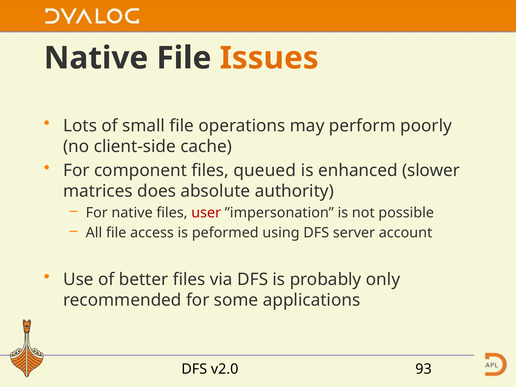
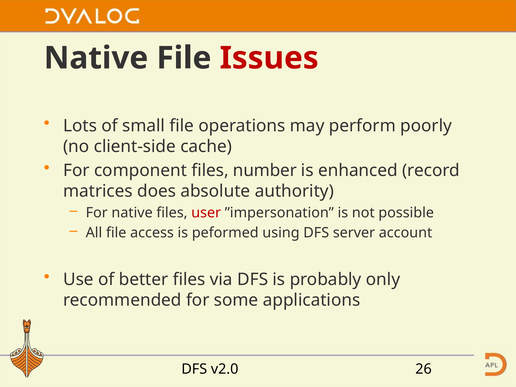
Issues colour: orange -> red
queued: queued -> number
slower: slower -> record
93: 93 -> 26
